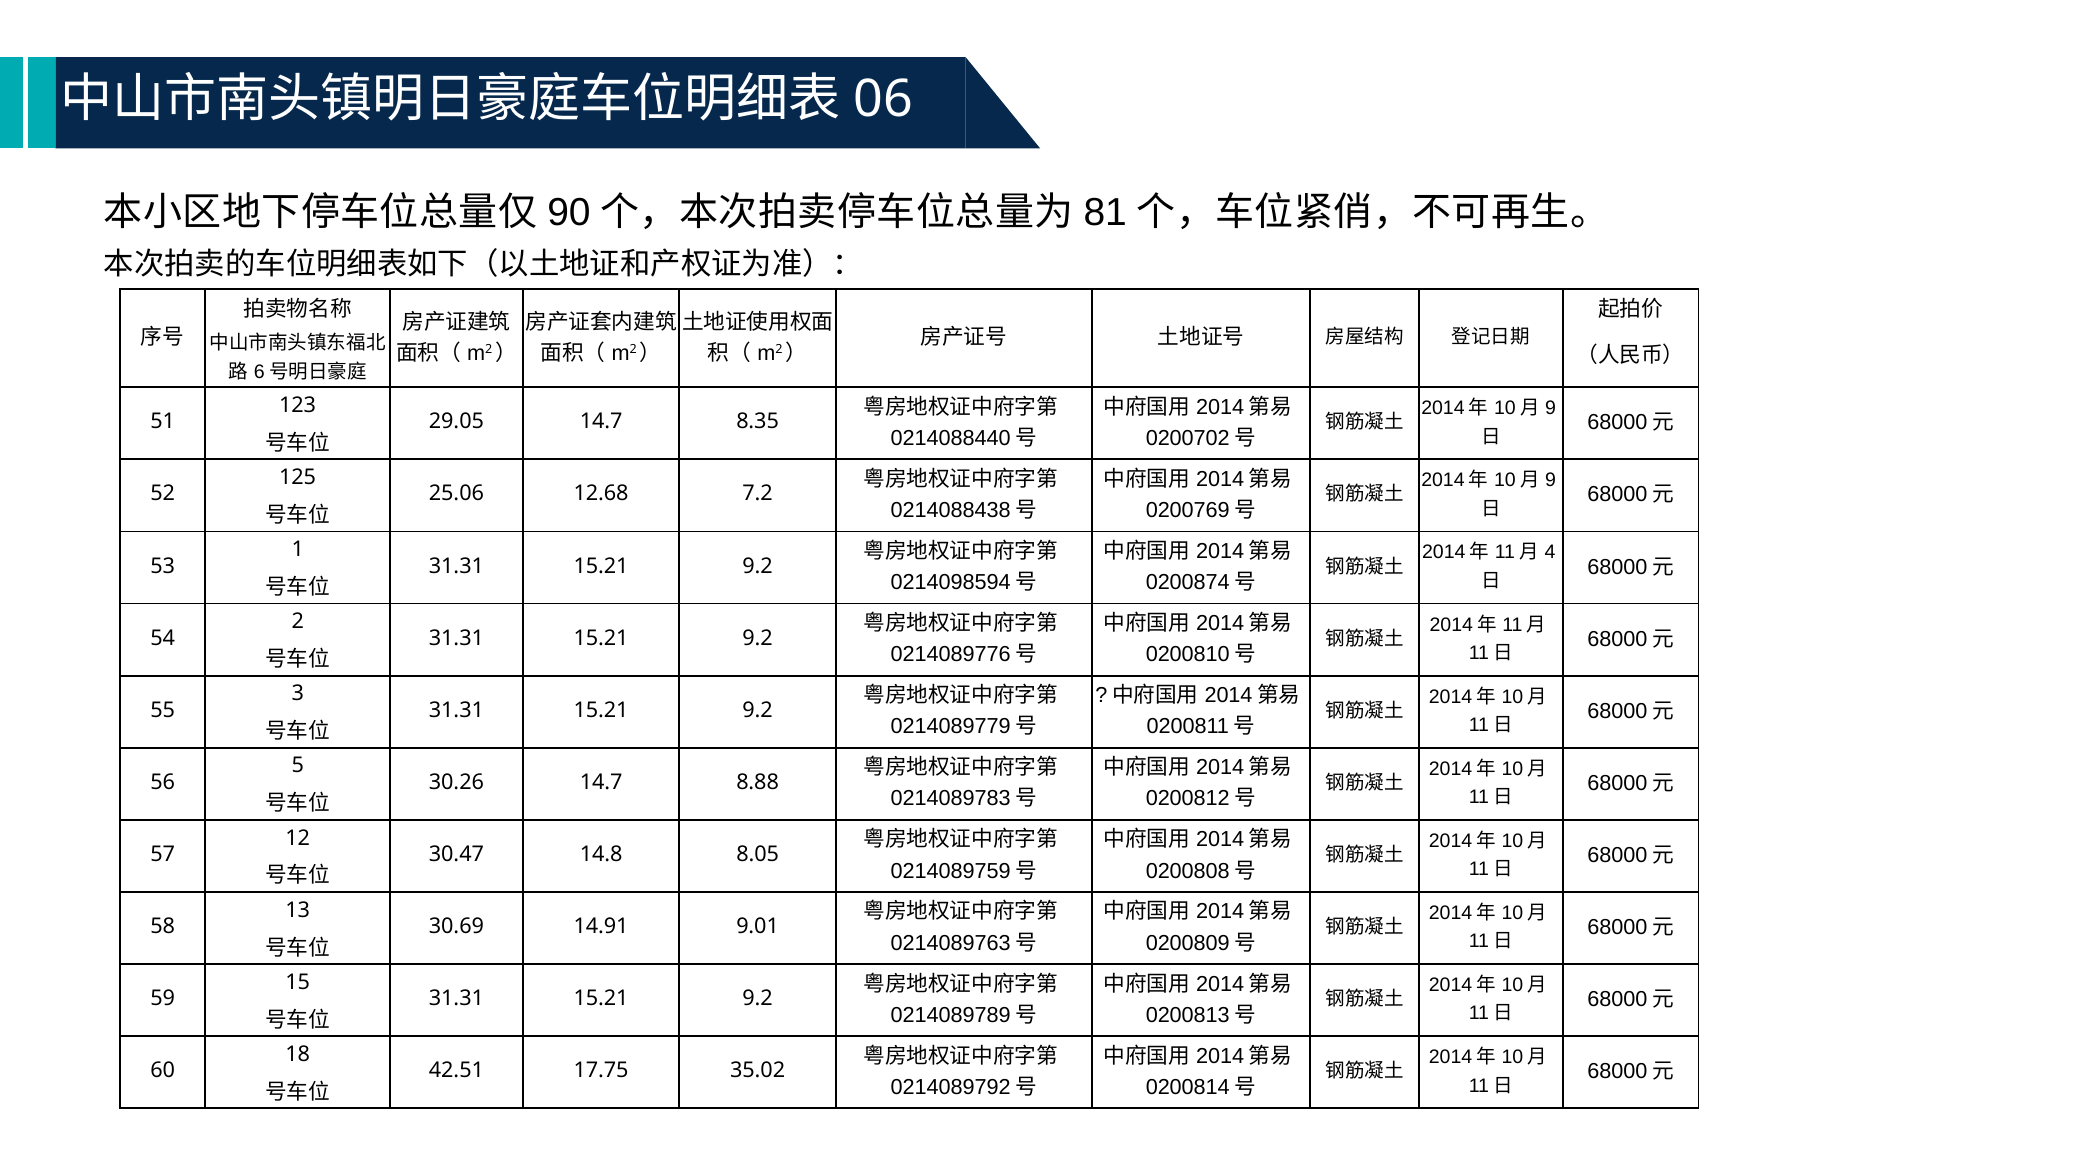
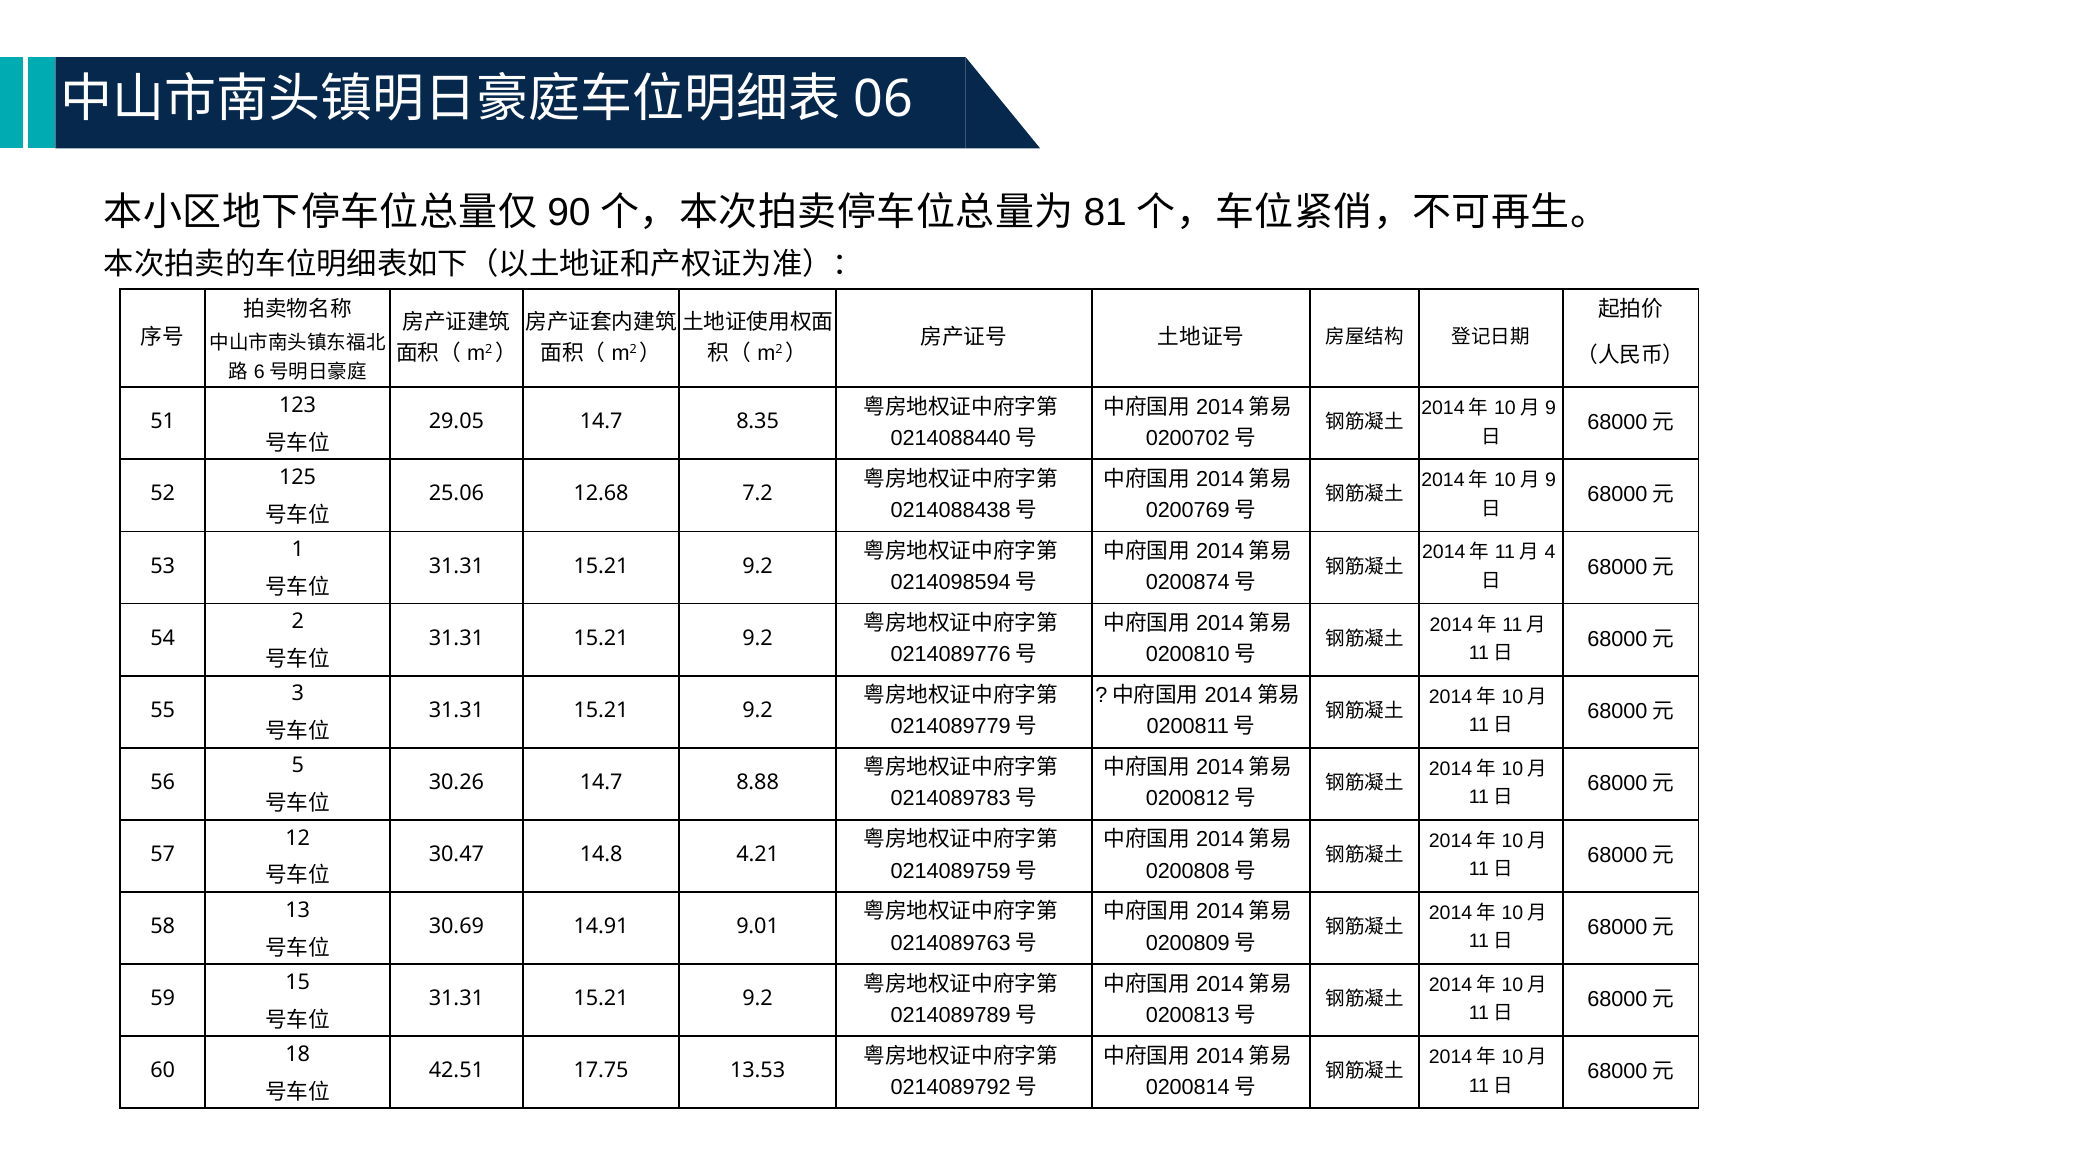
8.05: 8.05 -> 4.21
35.02: 35.02 -> 13.53
